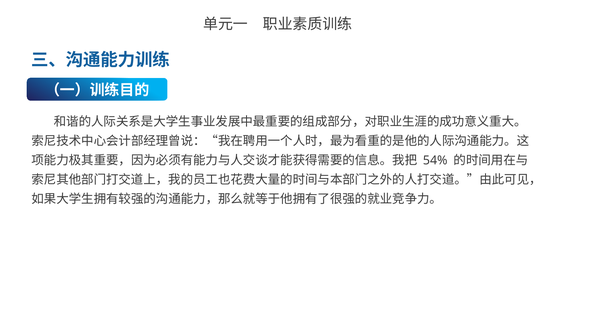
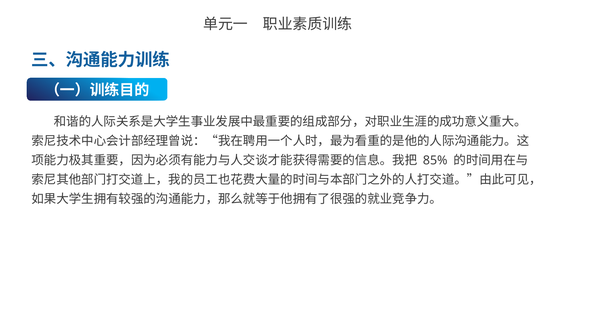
54%: 54% -> 85%
